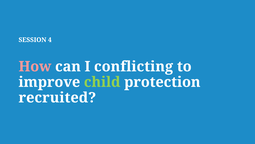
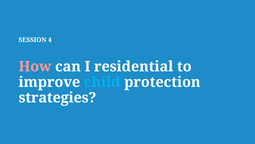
conflicting: conflicting -> residential
child colour: light green -> light blue
recruited: recruited -> strategies
